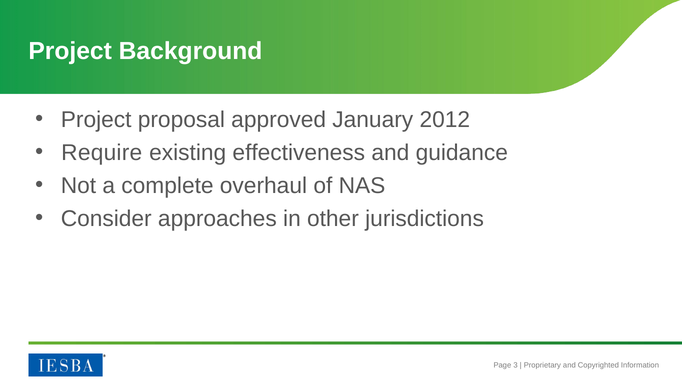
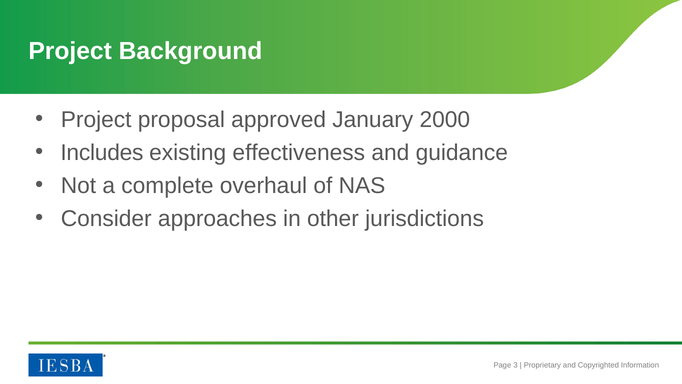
2012: 2012 -> 2000
Require: Require -> Includes
